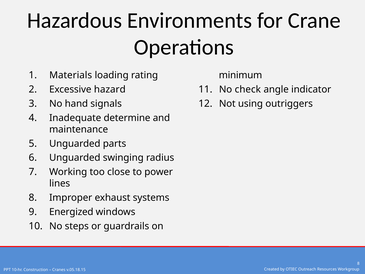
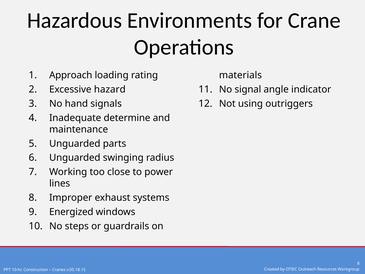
Materials: Materials -> Approach
minimum: minimum -> materials
check: check -> signal
